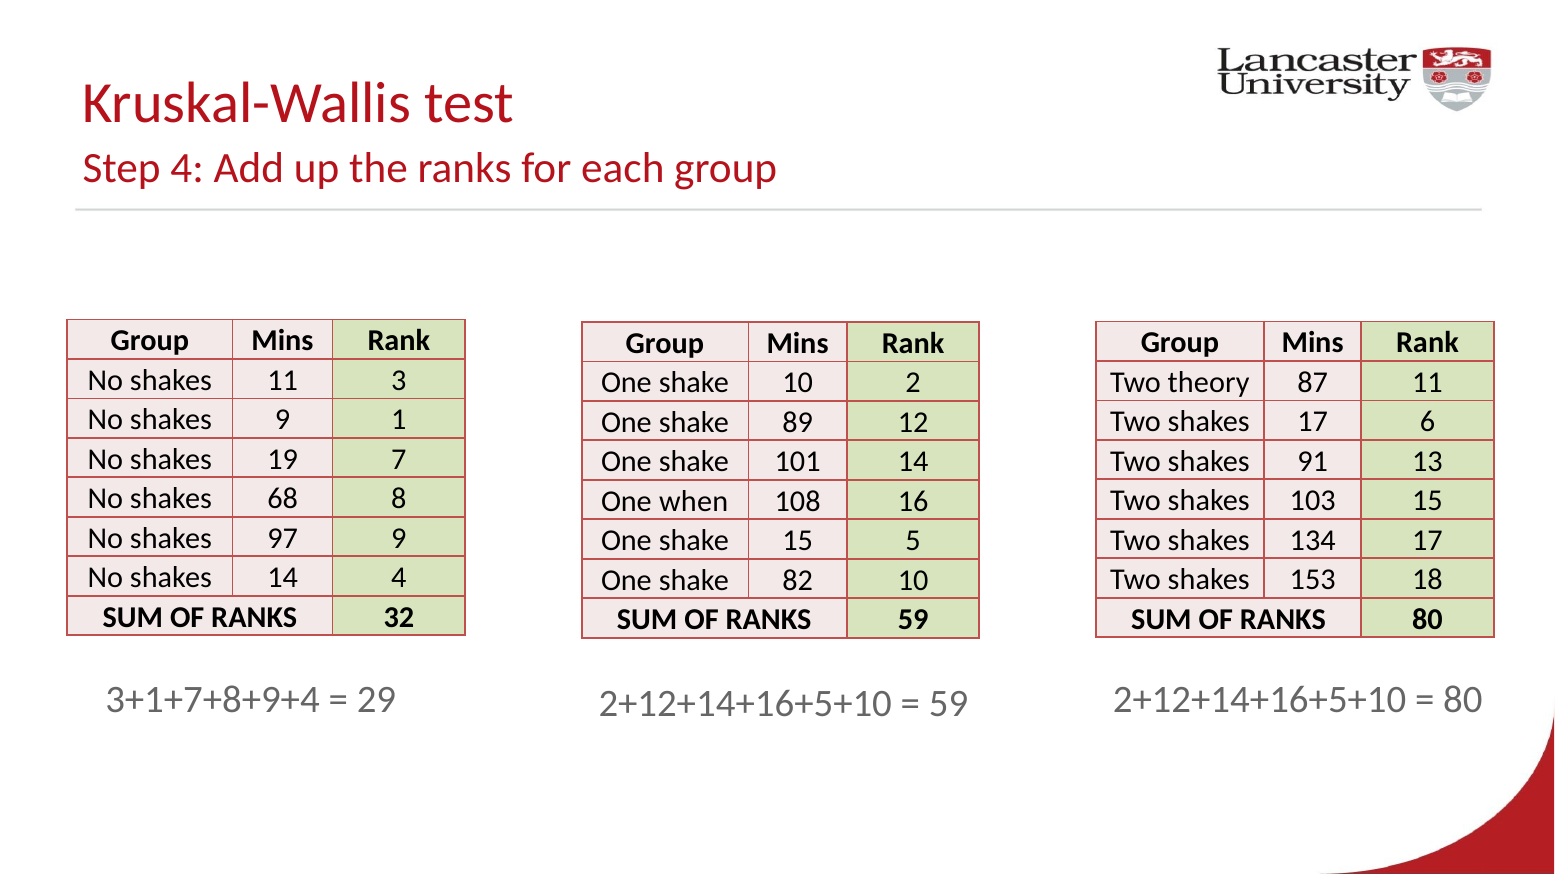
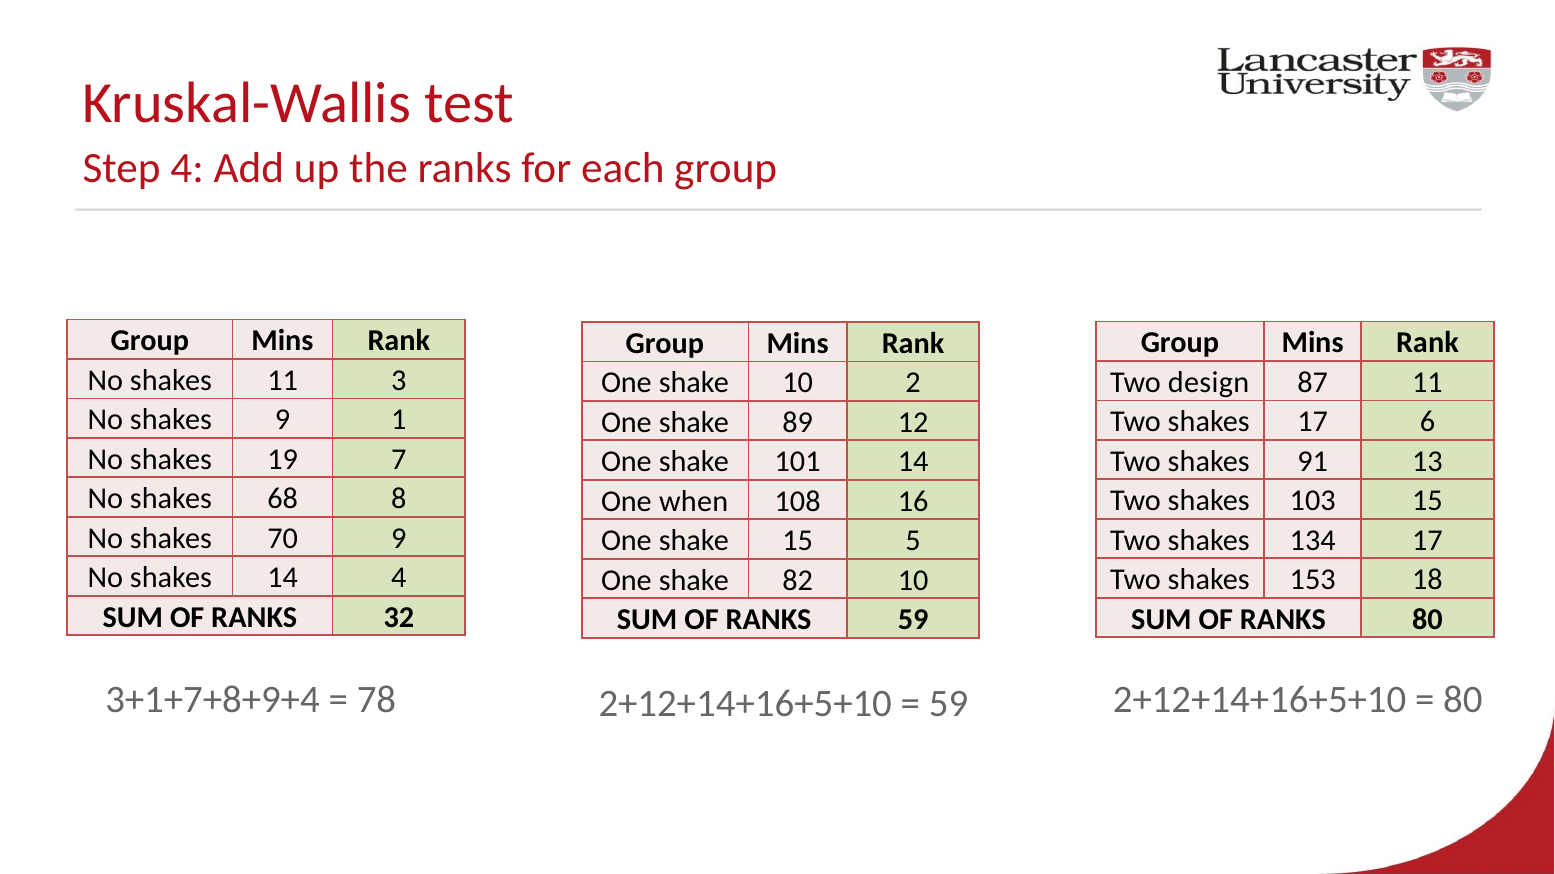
theory: theory -> design
97: 97 -> 70
29: 29 -> 78
